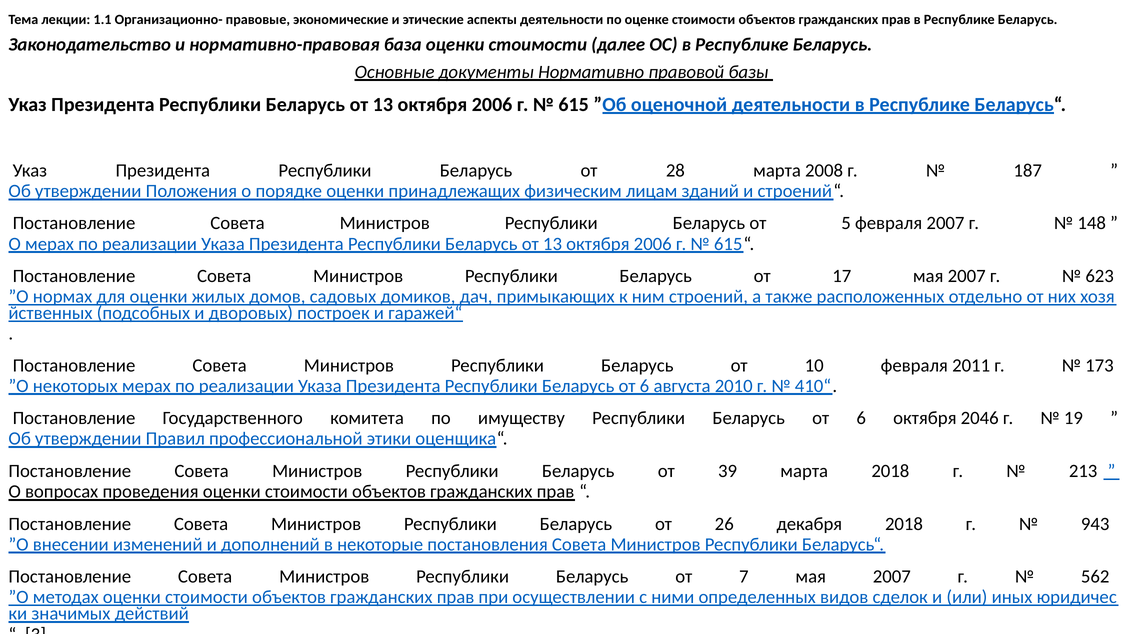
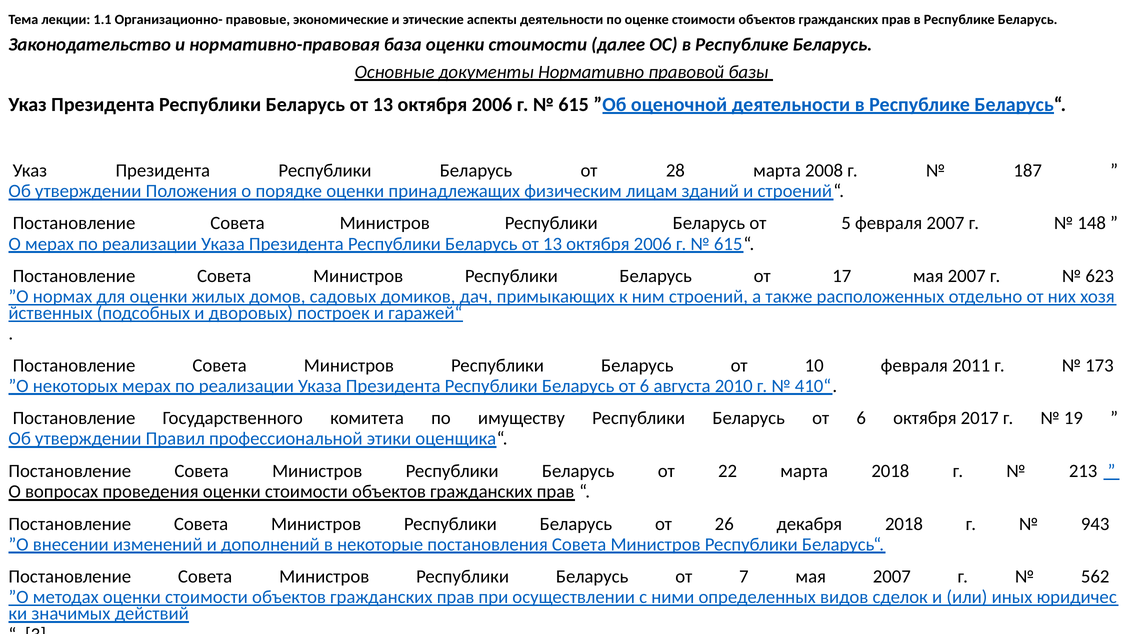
2046: 2046 -> 2017
39: 39 -> 22
